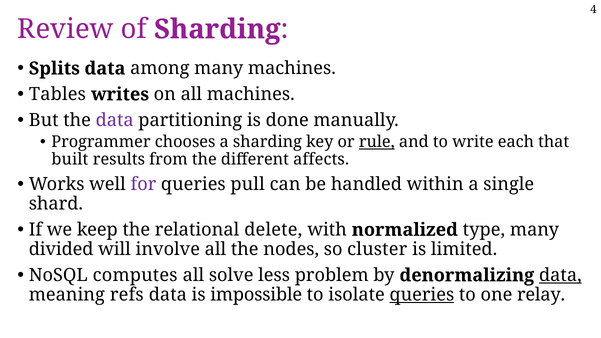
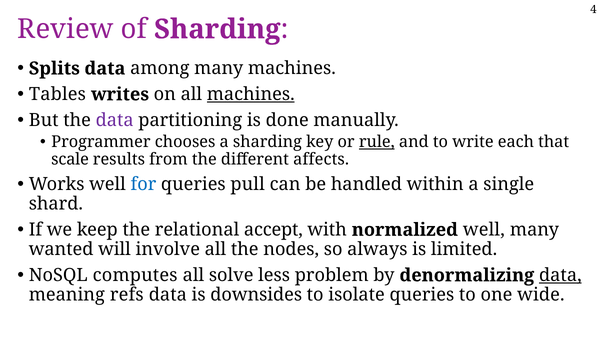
machines at (251, 94) underline: none -> present
built: built -> scale
for colour: purple -> blue
delete: delete -> accept
normalized type: type -> well
divided: divided -> wanted
cluster: cluster -> always
impossible: impossible -> downsides
queries at (422, 295) underline: present -> none
relay: relay -> wide
